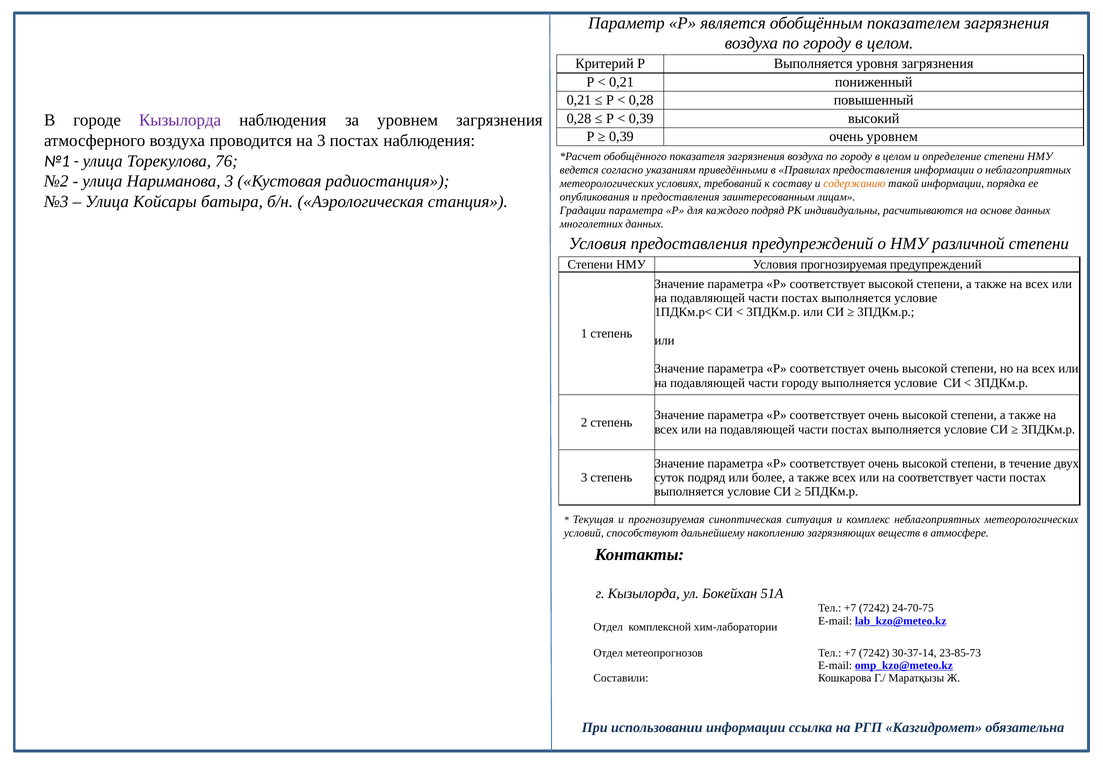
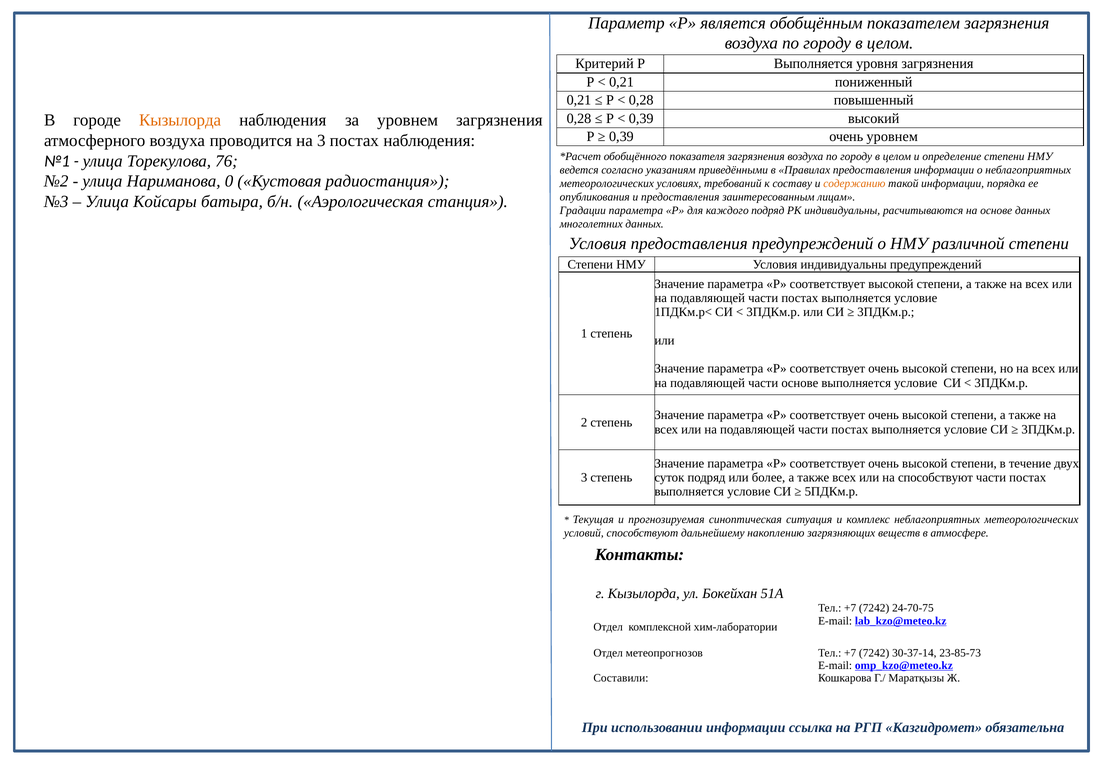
Кызылорда at (180, 120) colour: purple -> orange
Нариманова 3: 3 -> 0
Условия прогнозируемая: прогнозируемая -> индивидуальны
части городу: городу -> основе
на соответствует: соответствует -> способствуют
